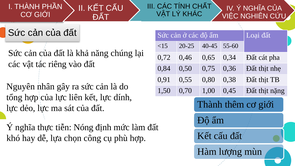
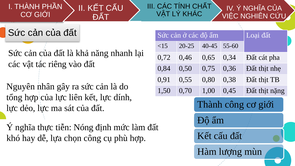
chúng: chúng -> nhanh
Thành thêm: thêm -> công
